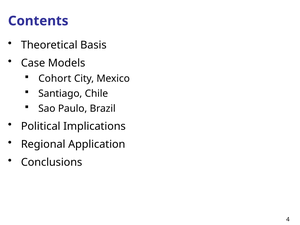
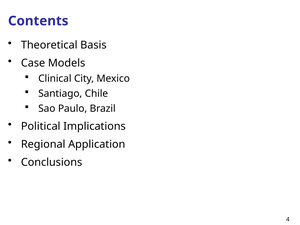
Cohort: Cohort -> Clinical
